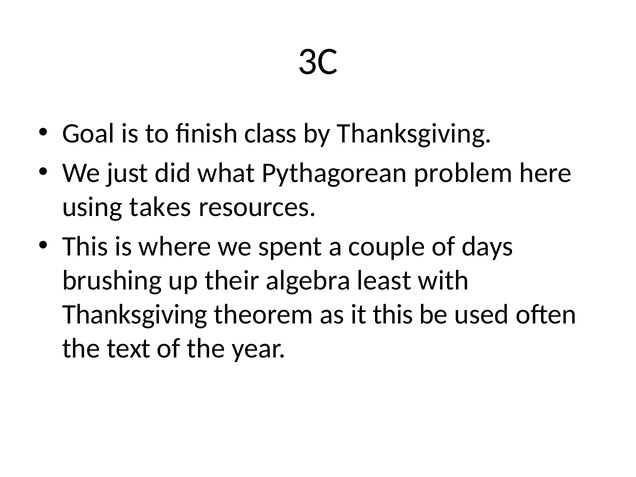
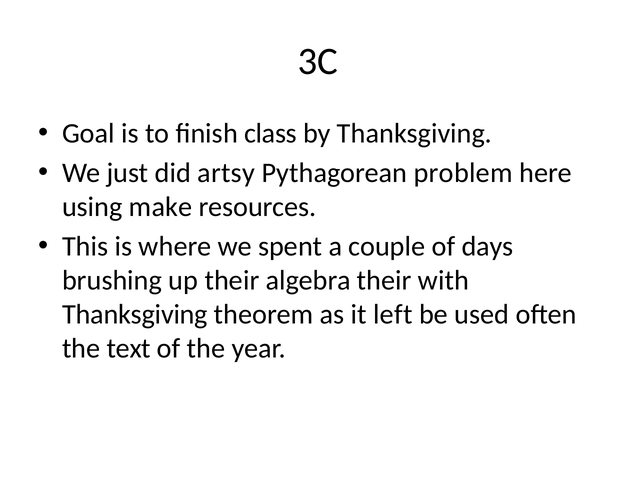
what: what -> artsy
takes: takes -> make
algebra least: least -> their
it this: this -> left
